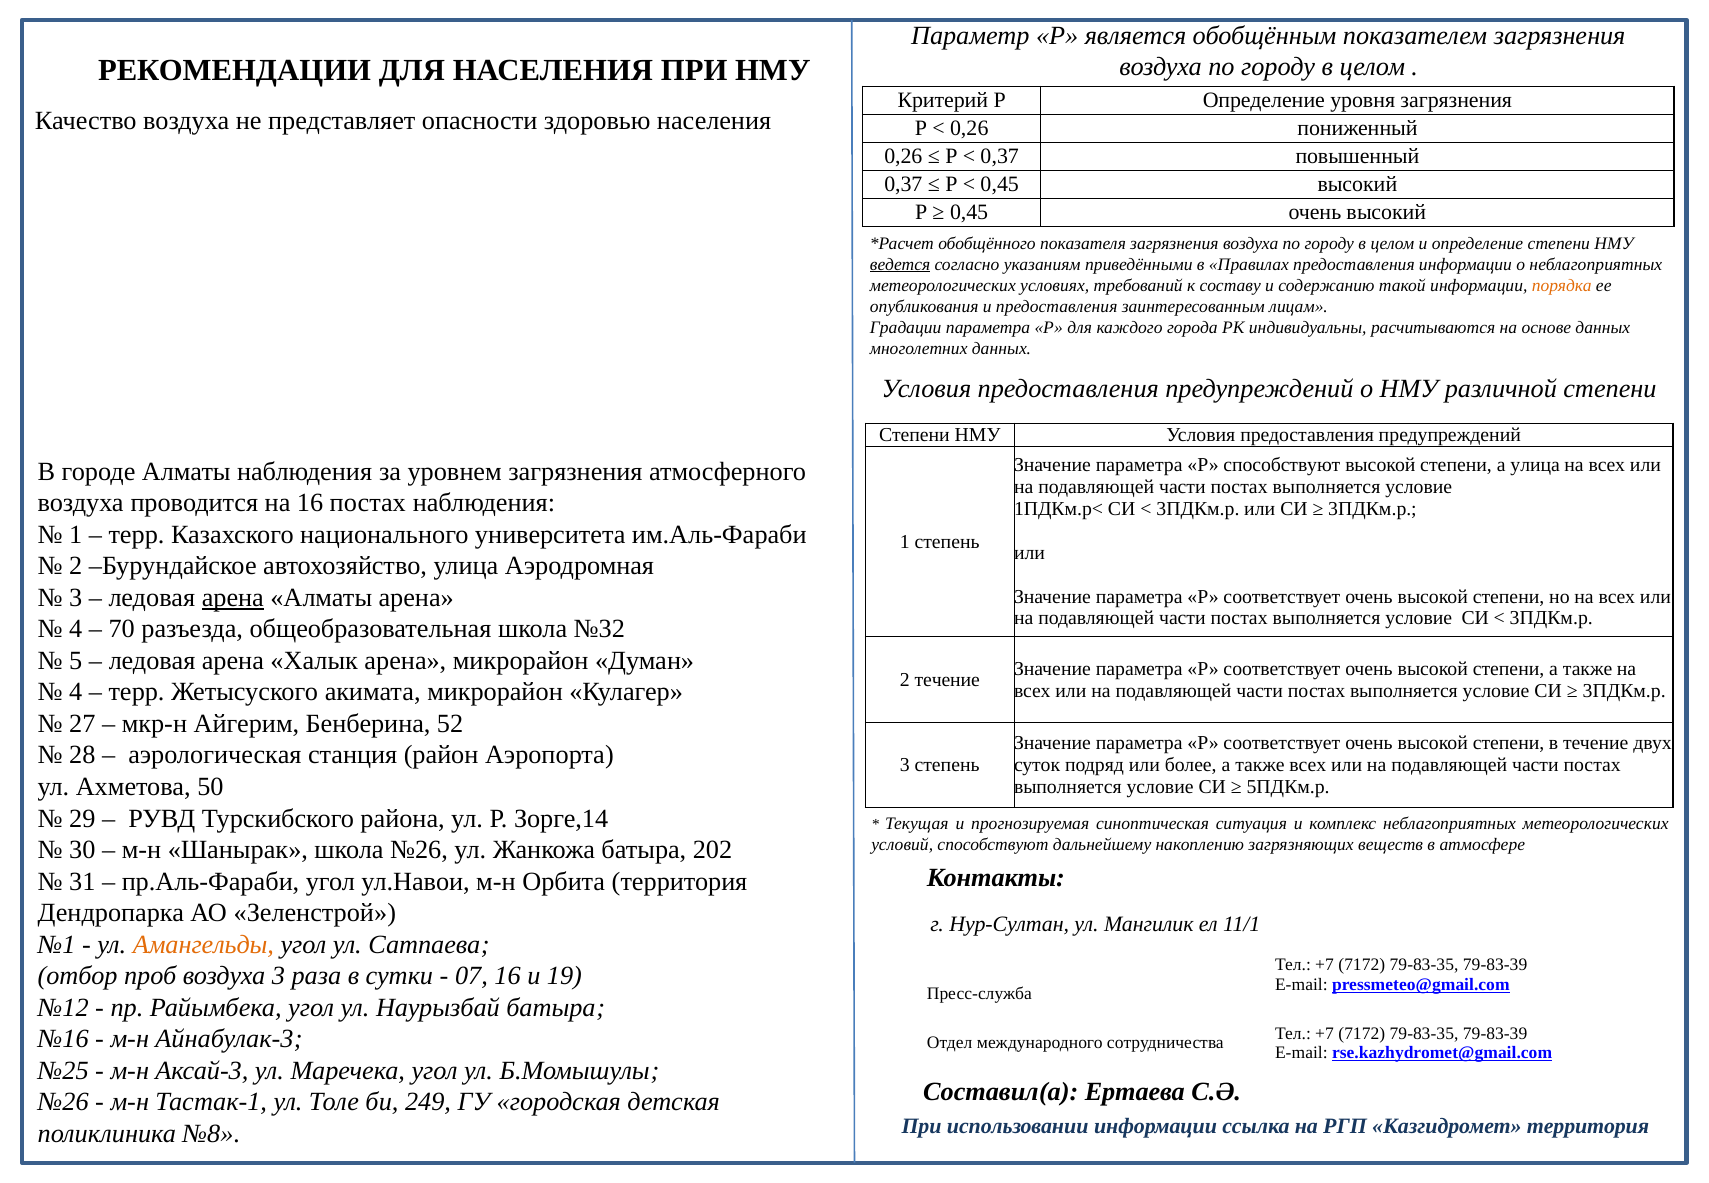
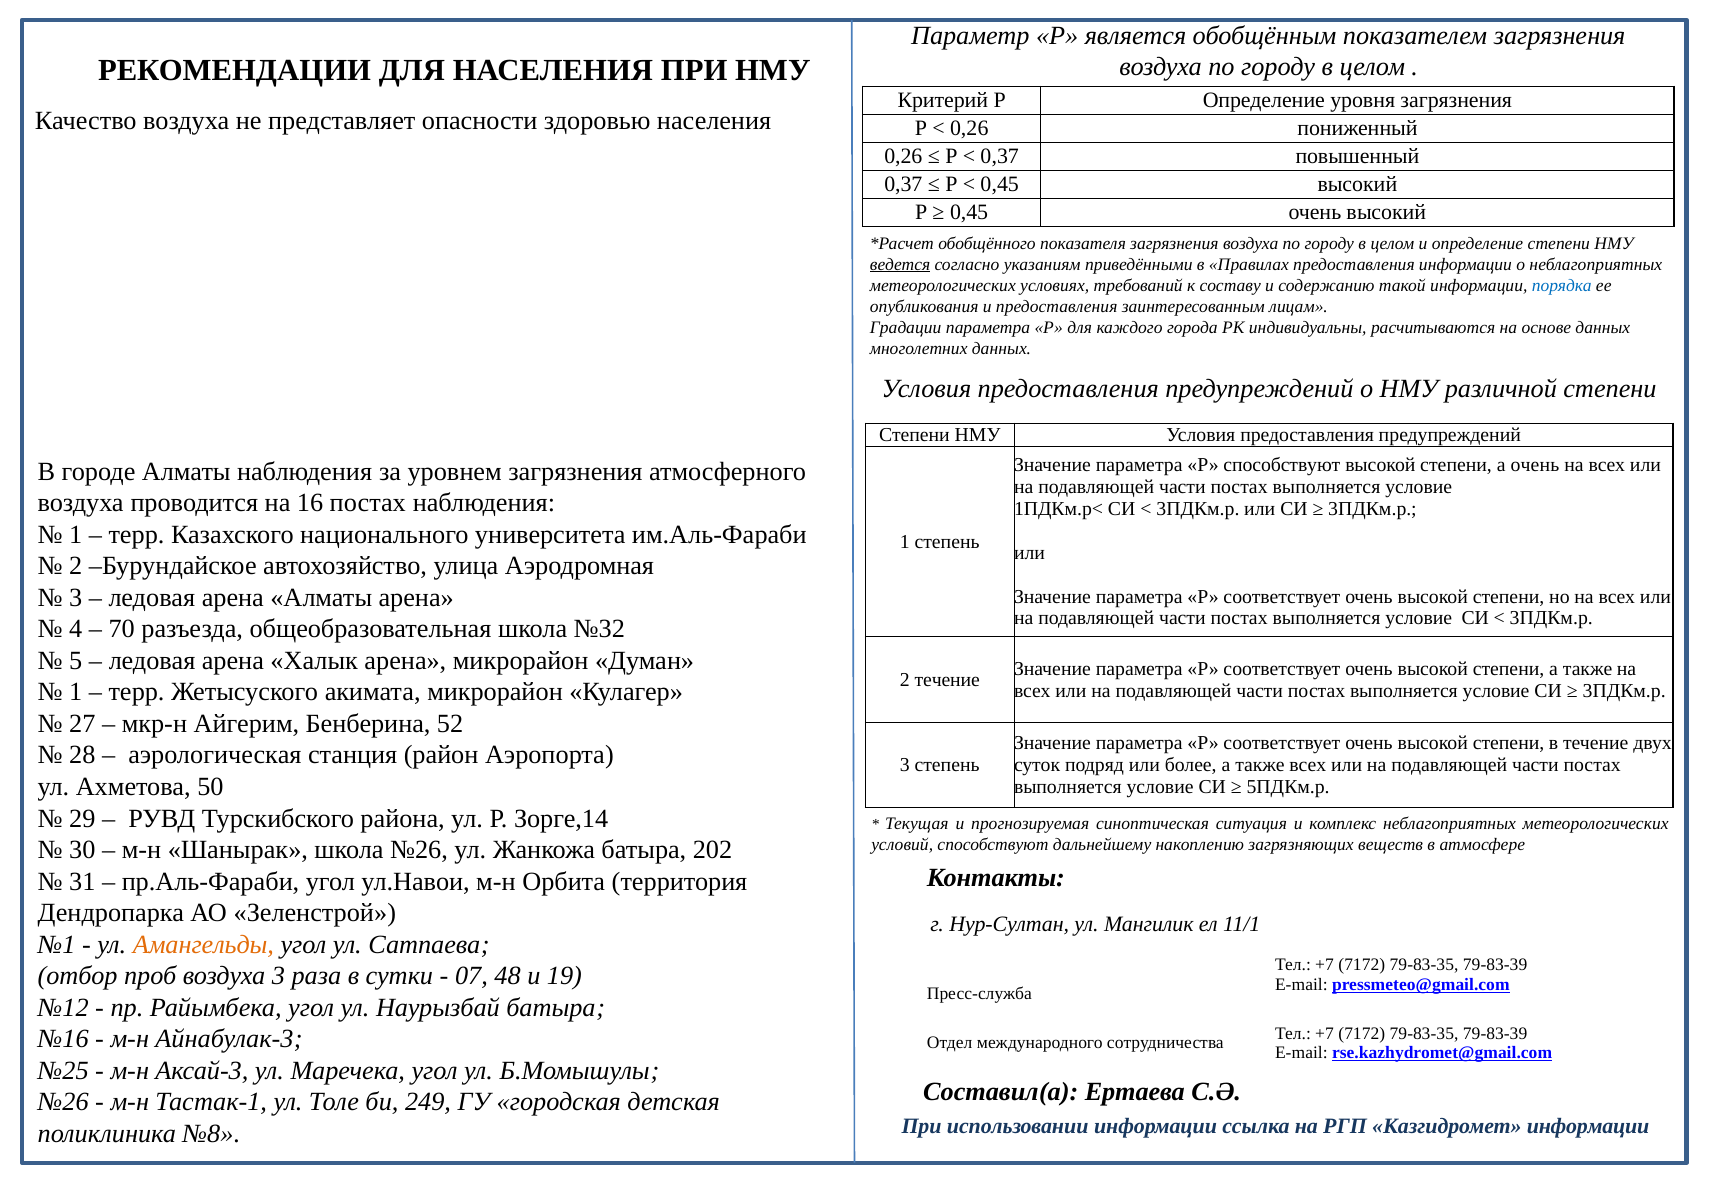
порядка colour: orange -> blue
а улица: улица -> очень
арена at (233, 598) underline: present -> none
4 at (76, 692): 4 -> 1
07 16: 16 -> 48
Казгидромет территория: территория -> информации
